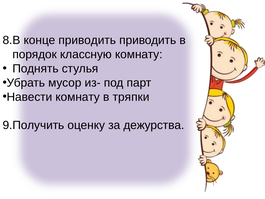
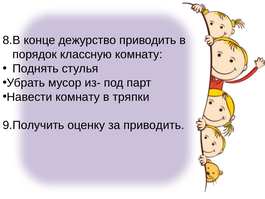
конце приводить: приводить -> дежурство
за дежурства: дежурства -> приводить
